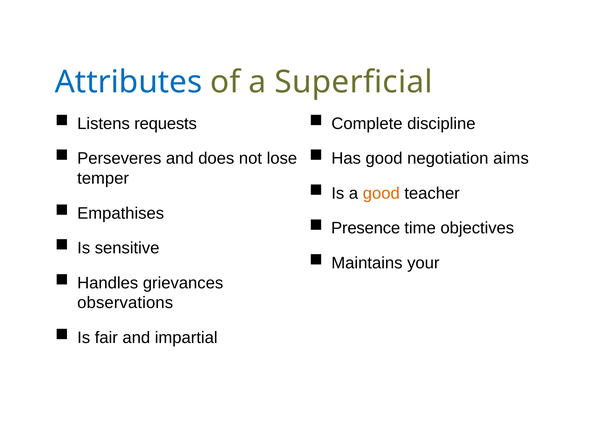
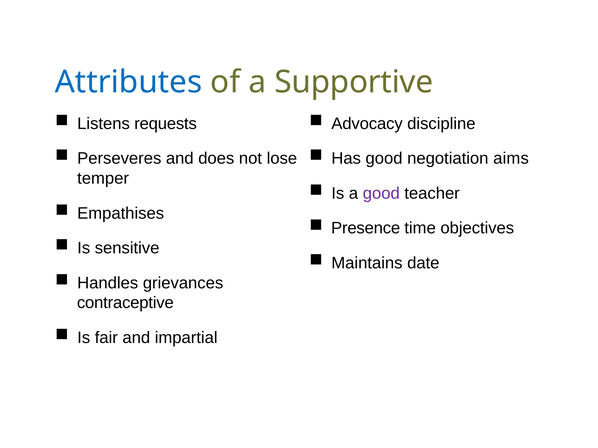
Superficial: Superficial -> Supportive
Complete: Complete -> Advocacy
good at (381, 194) colour: orange -> purple
your: your -> date
observations: observations -> contraceptive
